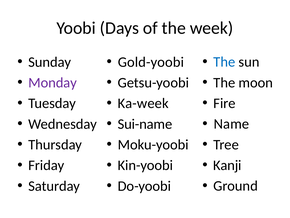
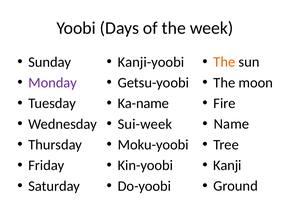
Gold-yoobi: Gold-yoobi -> Kanji-yoobi
The at (224, 62) colour: blue -> orange
Ka-week: Ka-week -> Ka-name
Sui-name: Sui-name -> Sui-week
